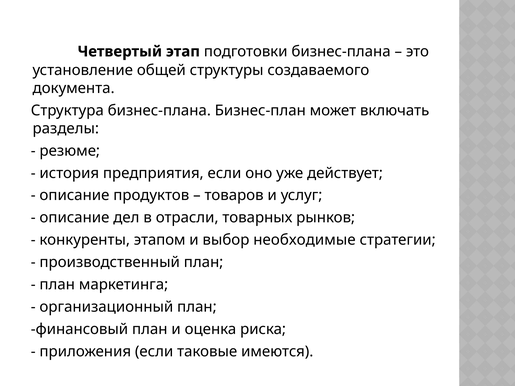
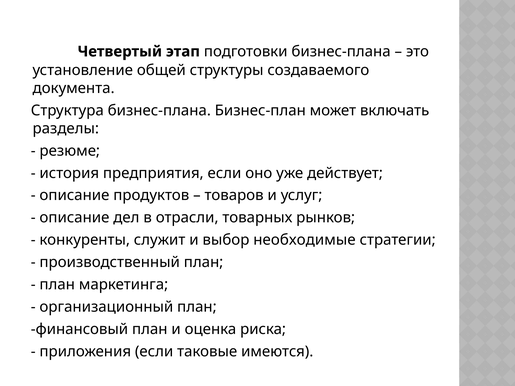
этапом: этапом -> служит
